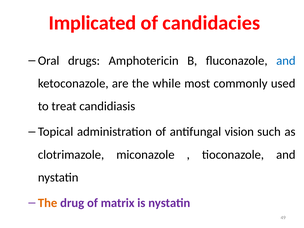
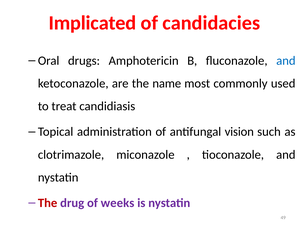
while: while -> name
The at (48, 203) colour: orange -> red
matrix: matrix -> weeks
